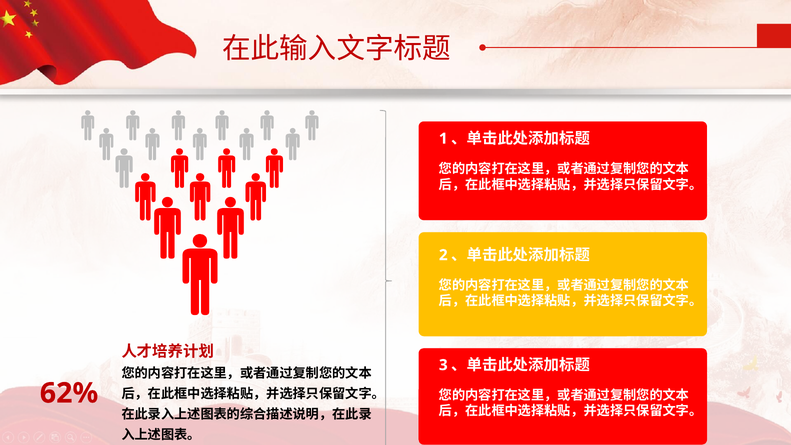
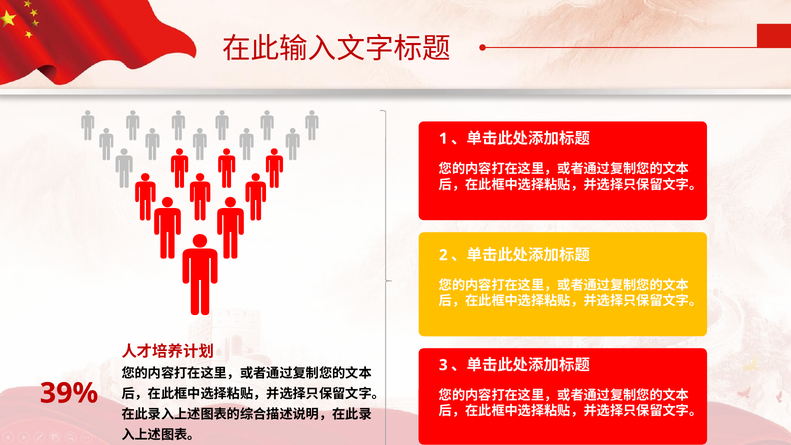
62%: 62% -> 39%
